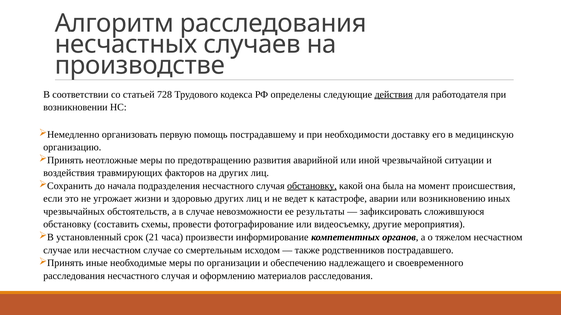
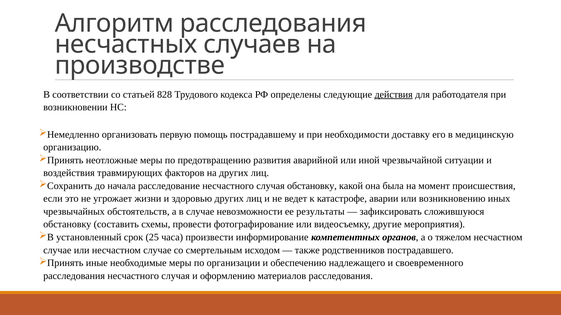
728: 728 -> 828
подразделения: подразделения -> расследование
обстановку at (312, 186) underline: present -> none
21: 21 -> 25
